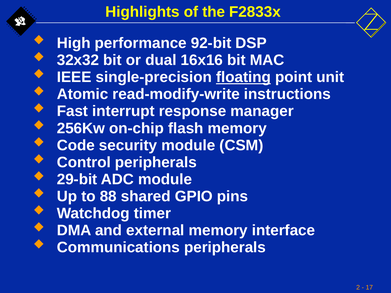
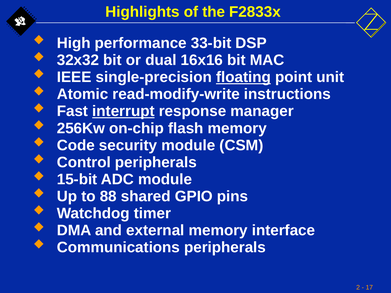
92-bit: 92-bit -> 33-bit
interrupt underline: none -> present
29-bit: 29-bit -> 15-bit
